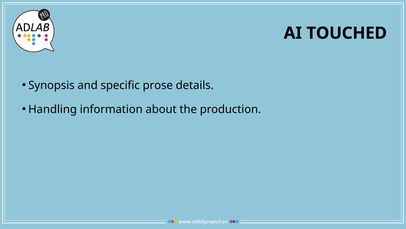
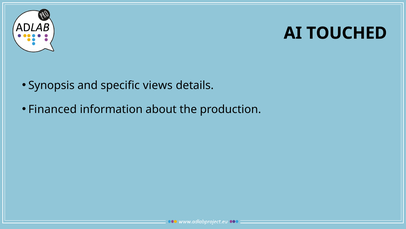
prose: prose -> views
Handling: Handling -> Financed
